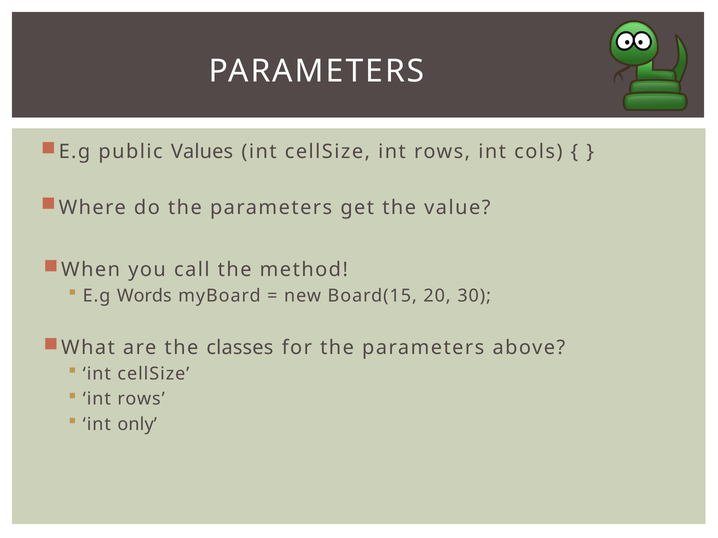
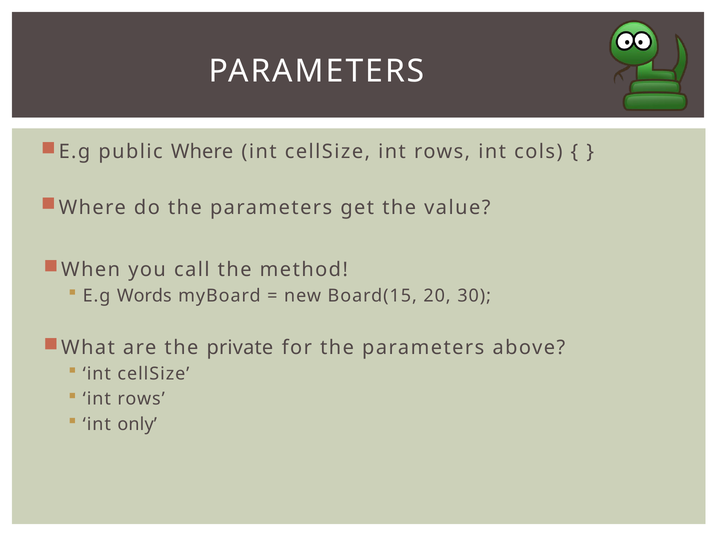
public Values: Values -> Where
classes: classes -> private
